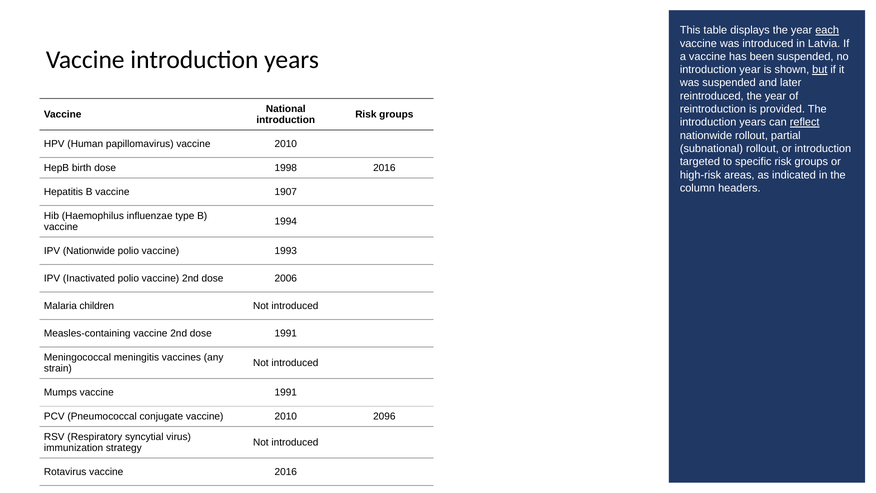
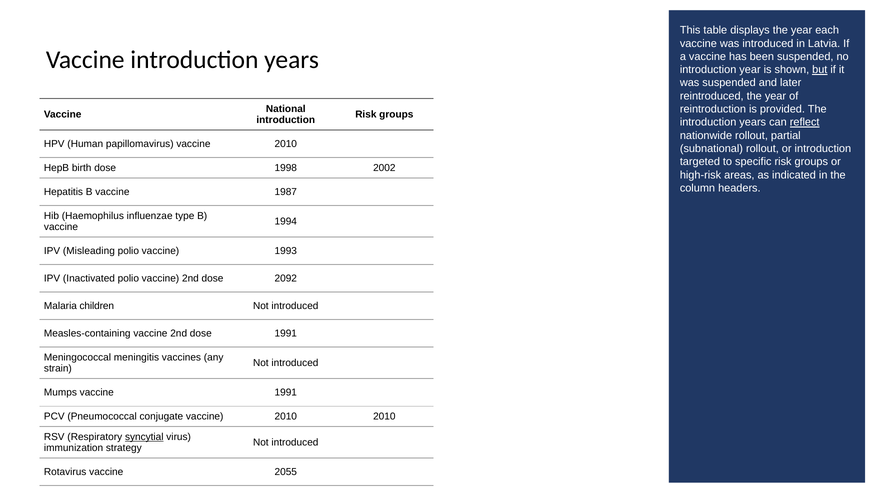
each underline: present -> none
1998 2016: 2016 -> 2002
1907: 1907 -> 1987
IPV Nationwide: Nationwide -> Misleading
2006: 2006 -> 2092
2010 2096: 2096 -> 2010
syncytial underline: none -> present
vaccine 2016: 2016 -> 2055
